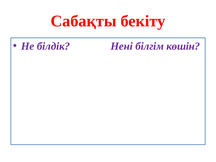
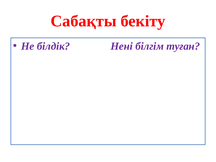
көшін: көшін -> туған
